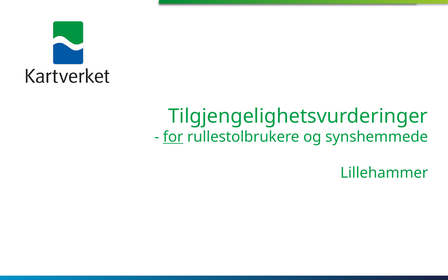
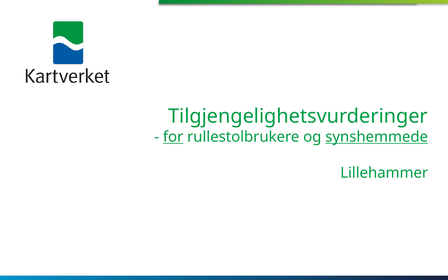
synshemmede underline: none -> present
